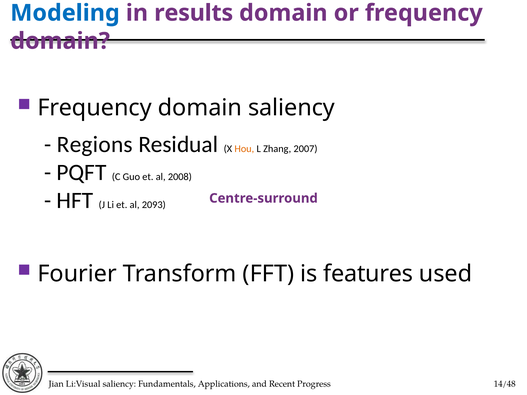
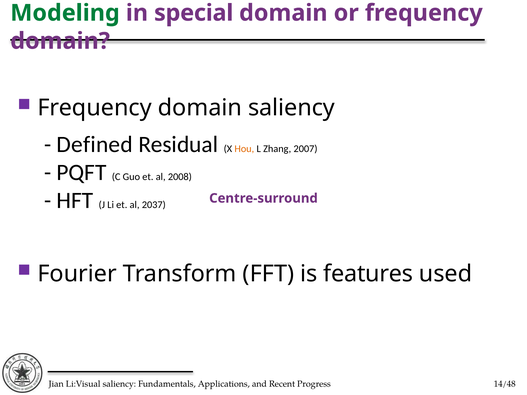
Modeling colour: blue -> green
results: results -> special
Regions: Regions -> Defined
2093: 2093 -> 2037
